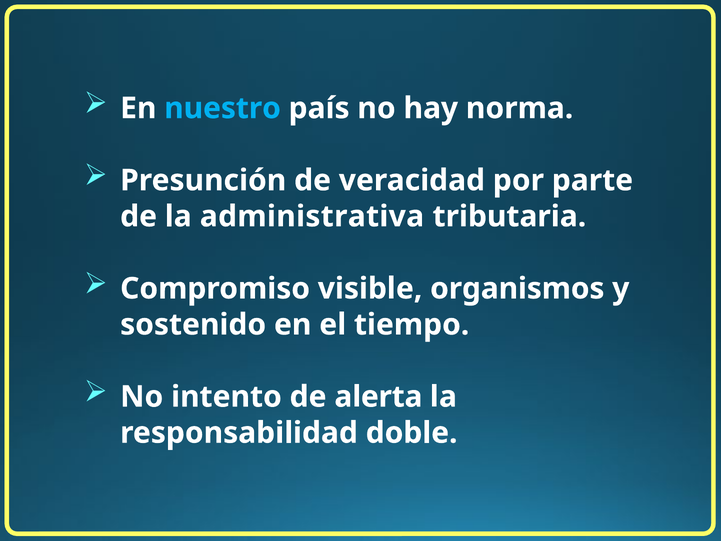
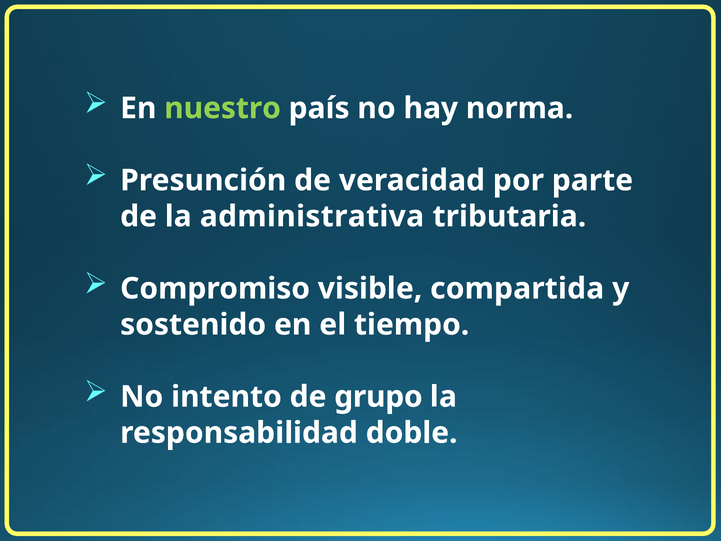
nuestro colour: light blue -> light green
organismos: organismos -> compartida
alerta: alerta -> grupo
